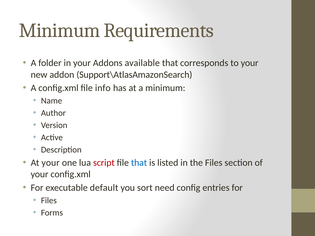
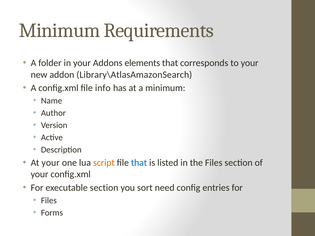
available: available -> elements
Support\AtlasAmazonSearch: Support\AtlasAmazonSearch -> Library\AtlasAmazonSearch
script colour: red -> orange
executable default: default -> section
